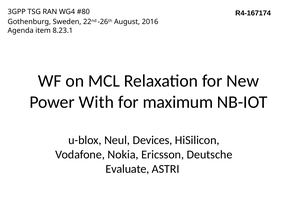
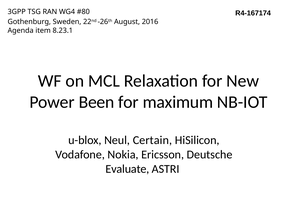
With: With -> Been
Devices: Devices -> Certain
